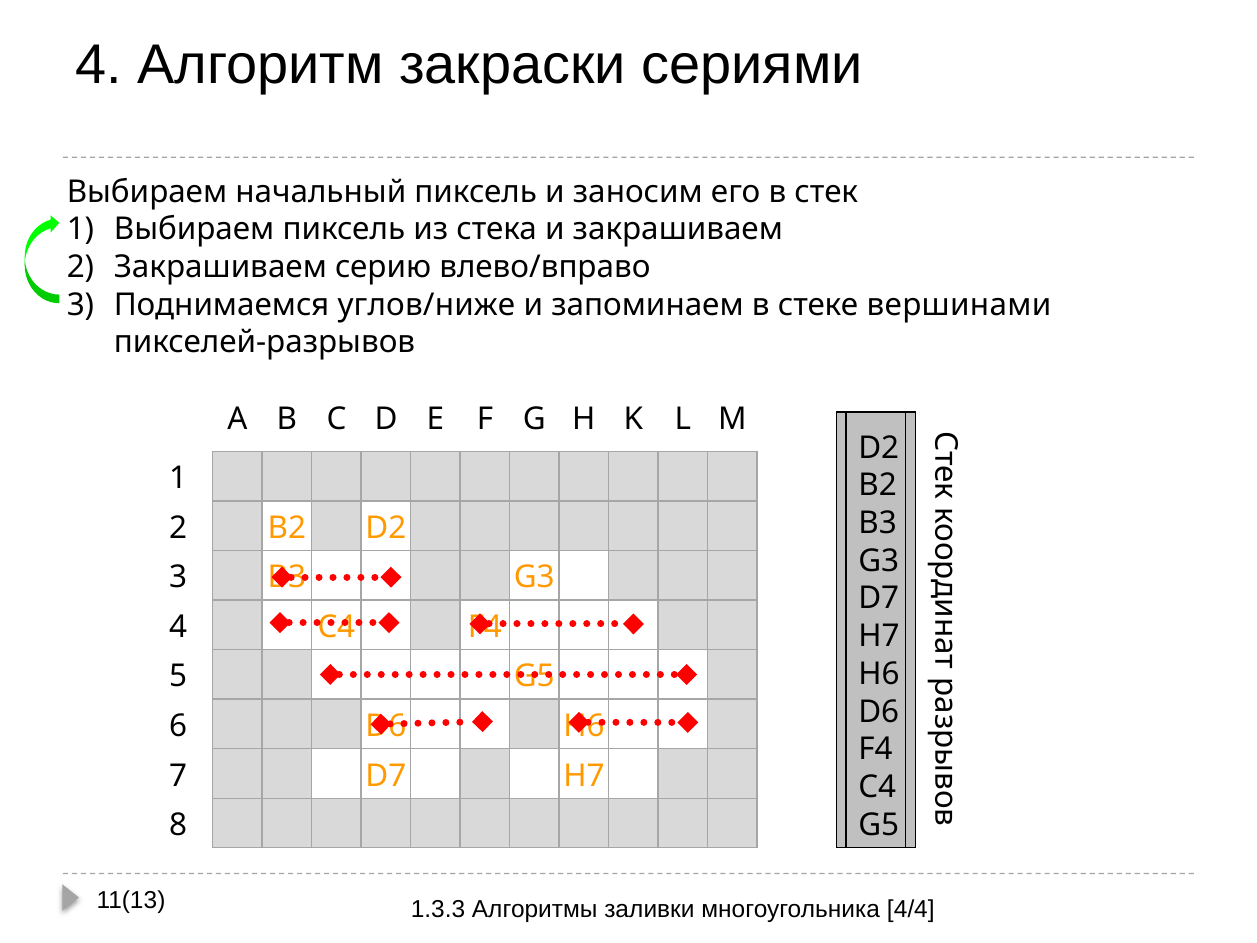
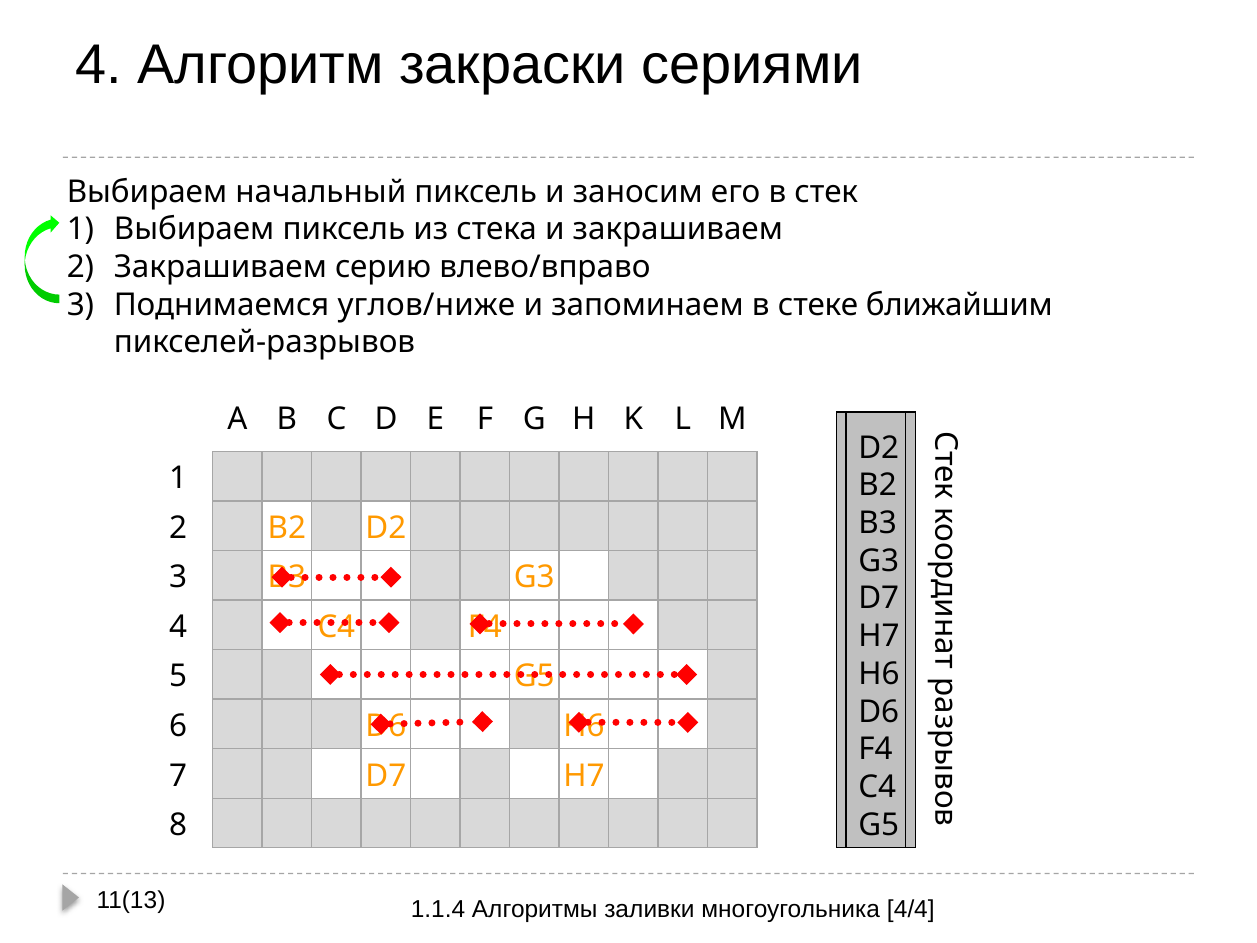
вершинами: вершинами -> ближайшим
1.3.3: 1.3.3 -> 1.1.4
